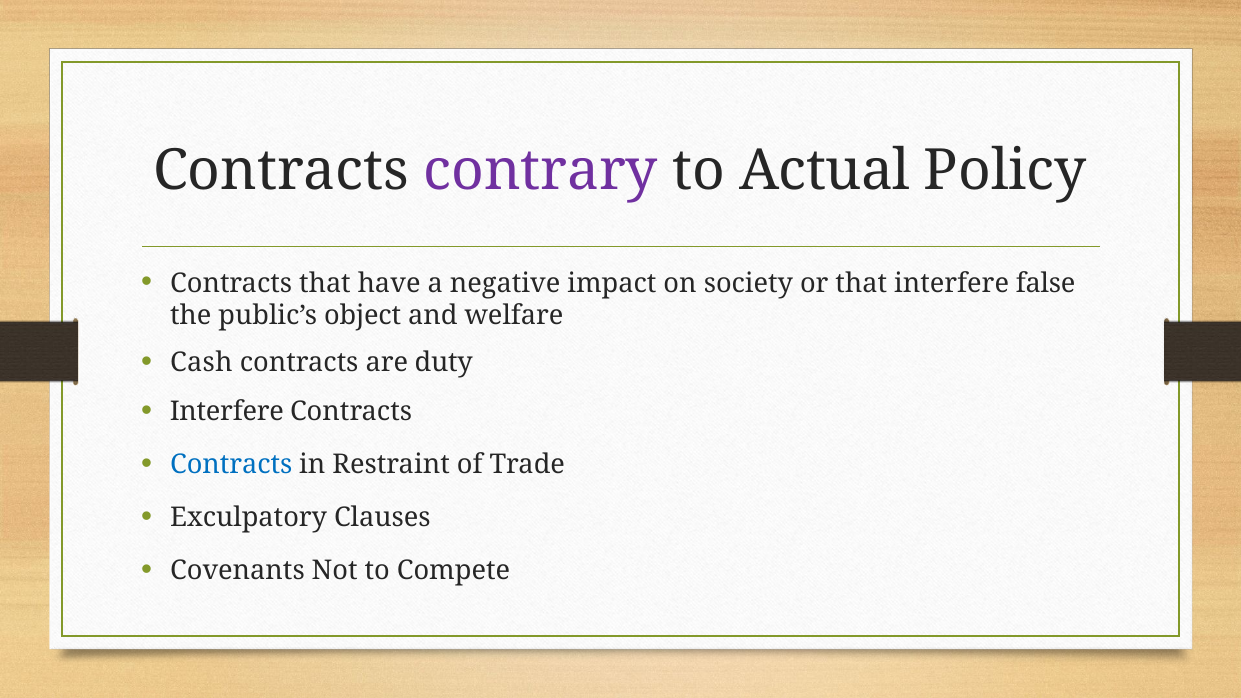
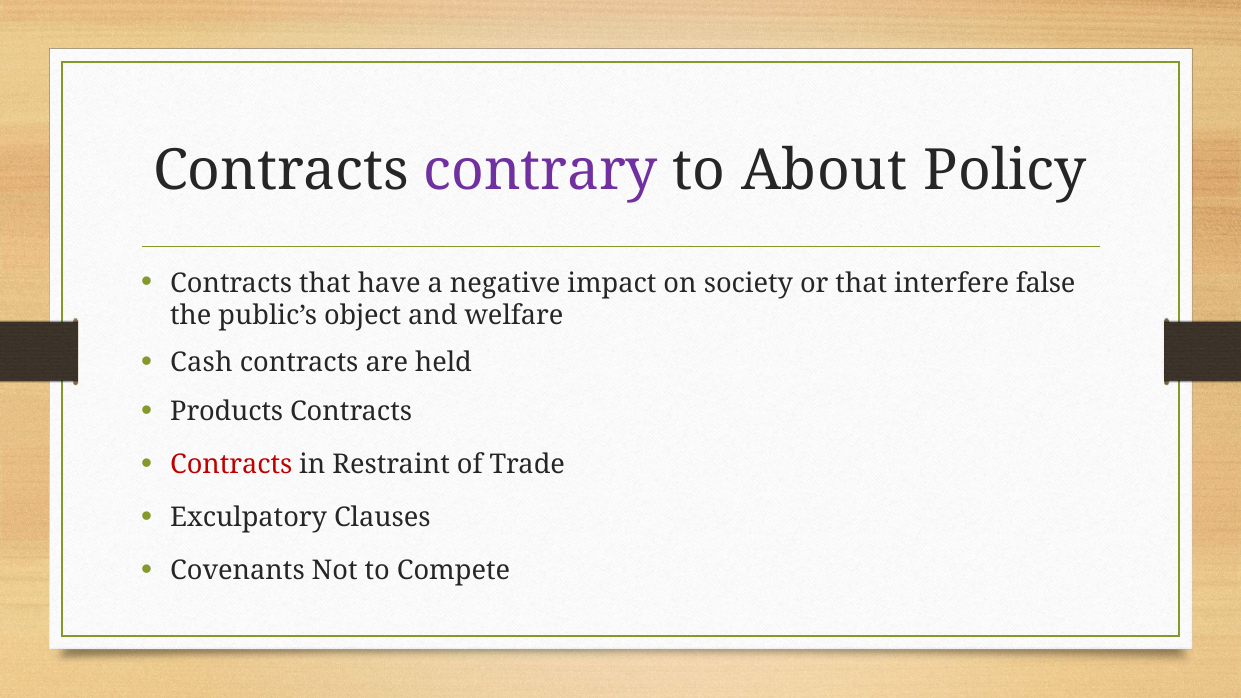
Actual: Actual -> About
duty: duty -> held
Interfere at (227, 412): Interfere -> Products
Contracts at (231, 465) colour: blue -> red
